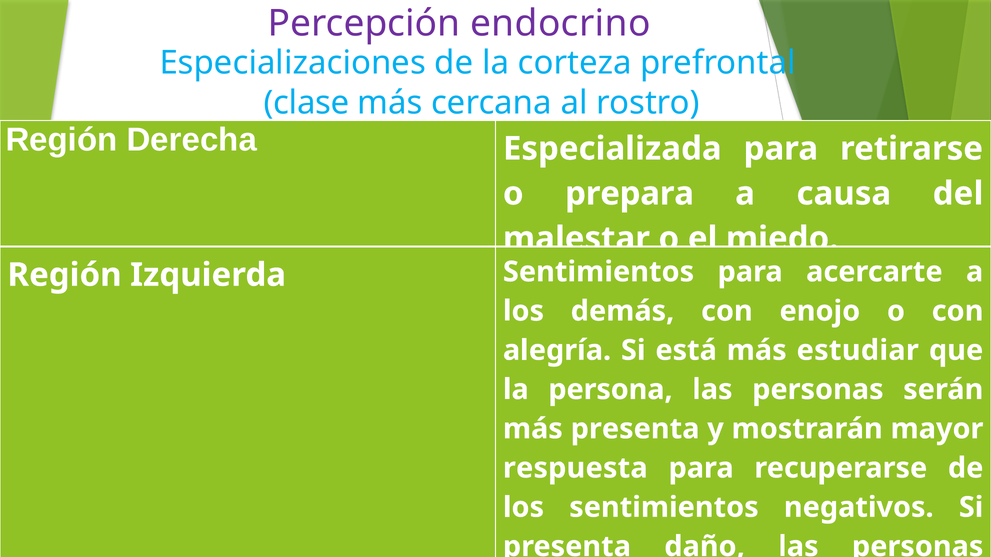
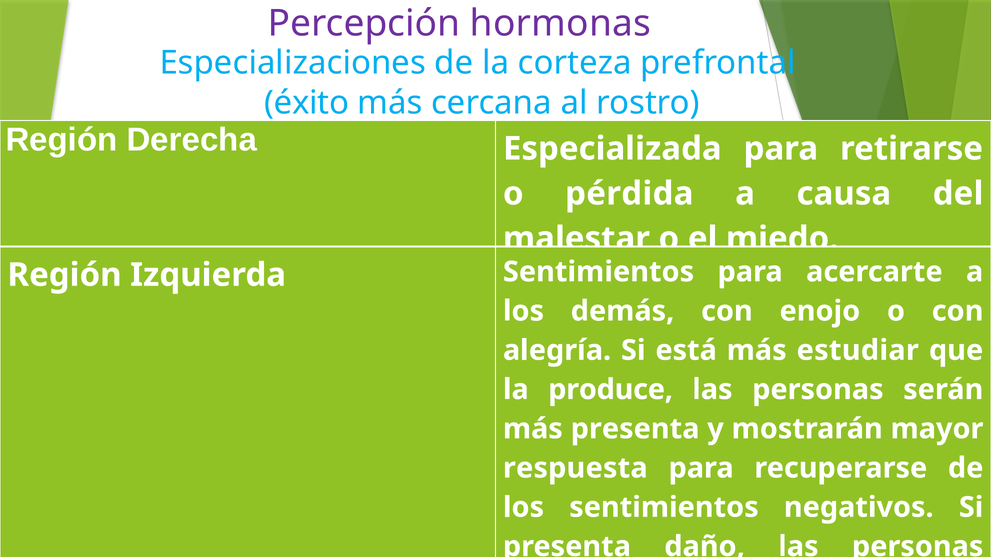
endocrino: endocrino -> hormonas
clase: clase -> éxito
prepara: prepara -> pérdida
persona: persona -> produce
